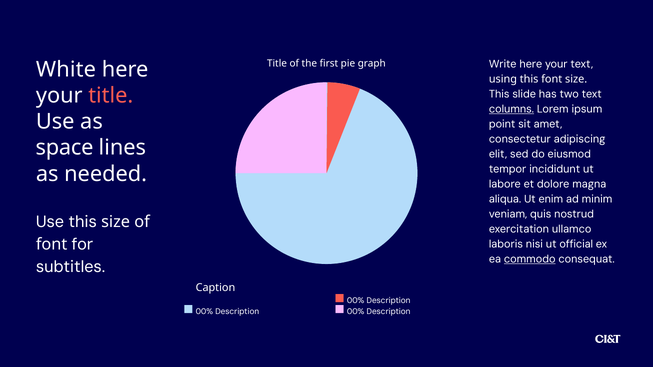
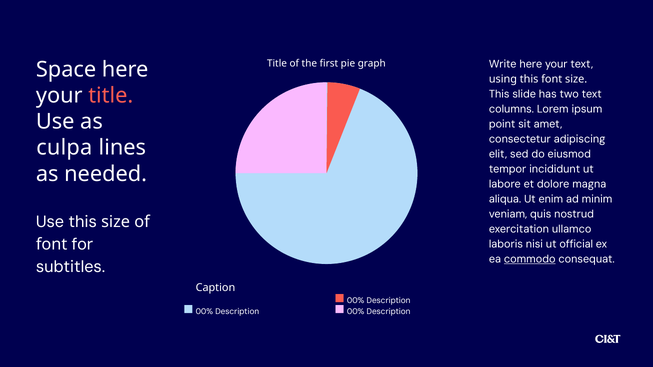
White: White -> Space
columns underline: present -> none
space: space -> culpa
